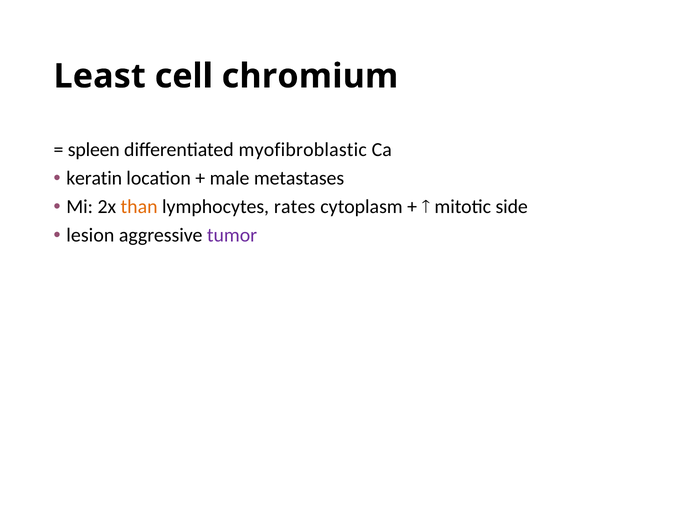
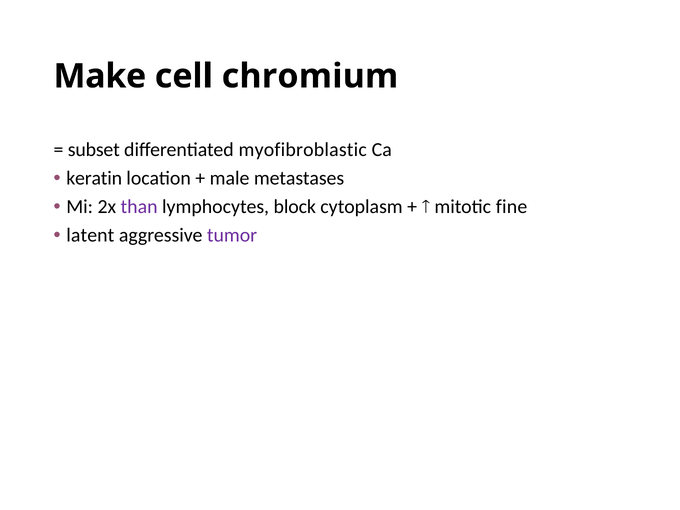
Least: Least -> Make
spleen: spleen -> subset
than colour: orange -> purple
rates: rates -> block
side: side -> fine
lesion: lesion -> latent
